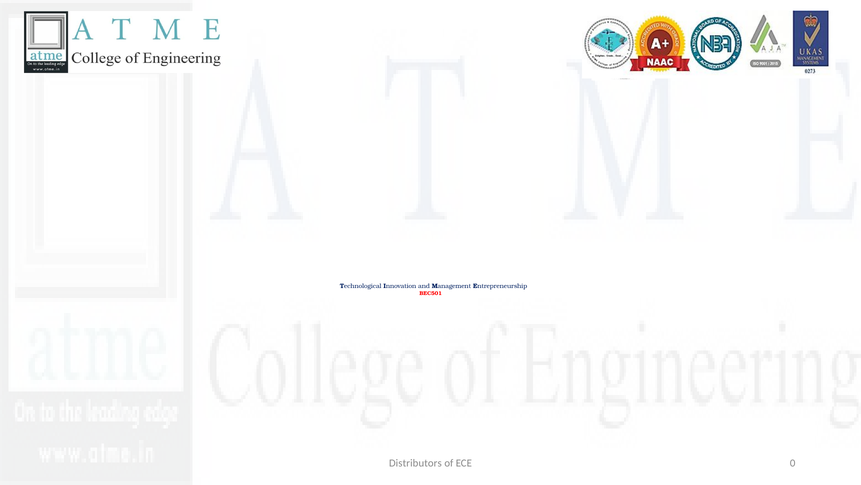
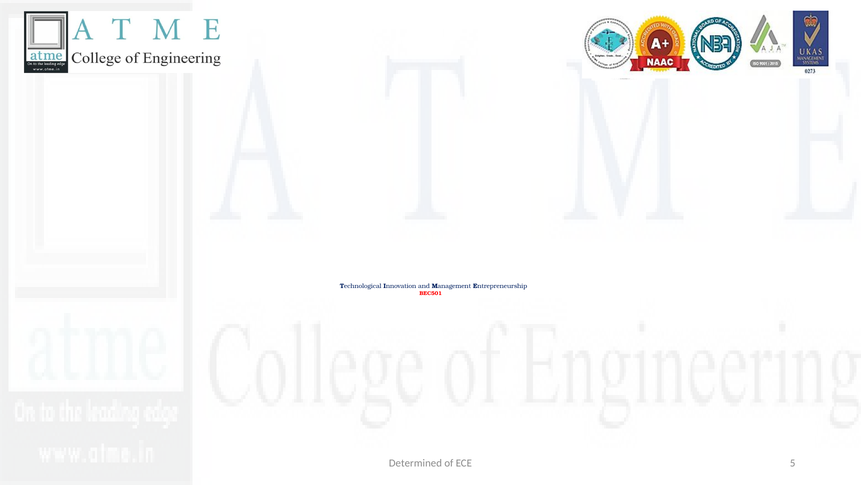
Distributors: Distributors -> Determined
0: 0 -> 5
